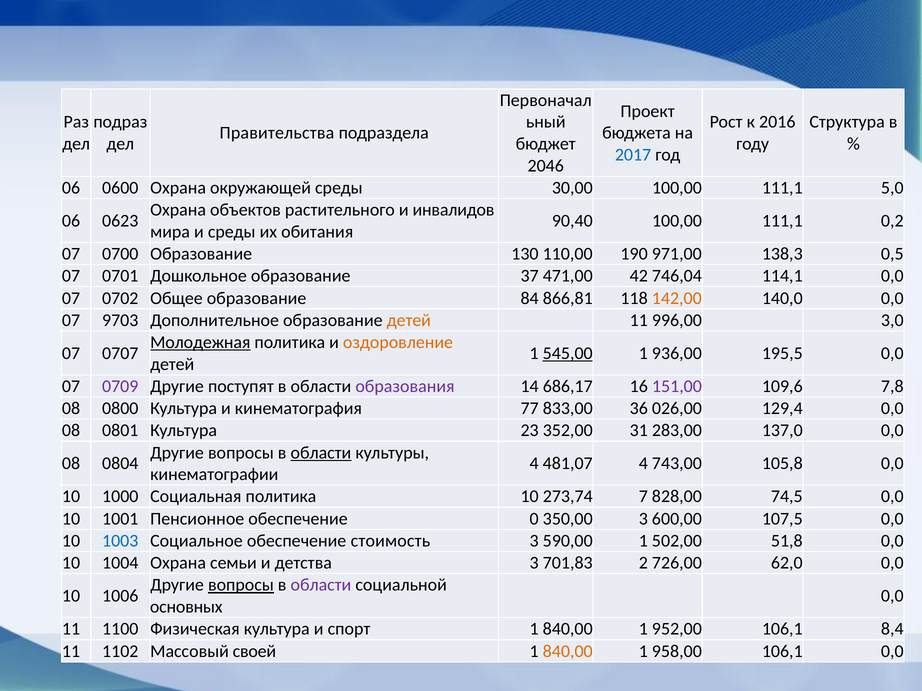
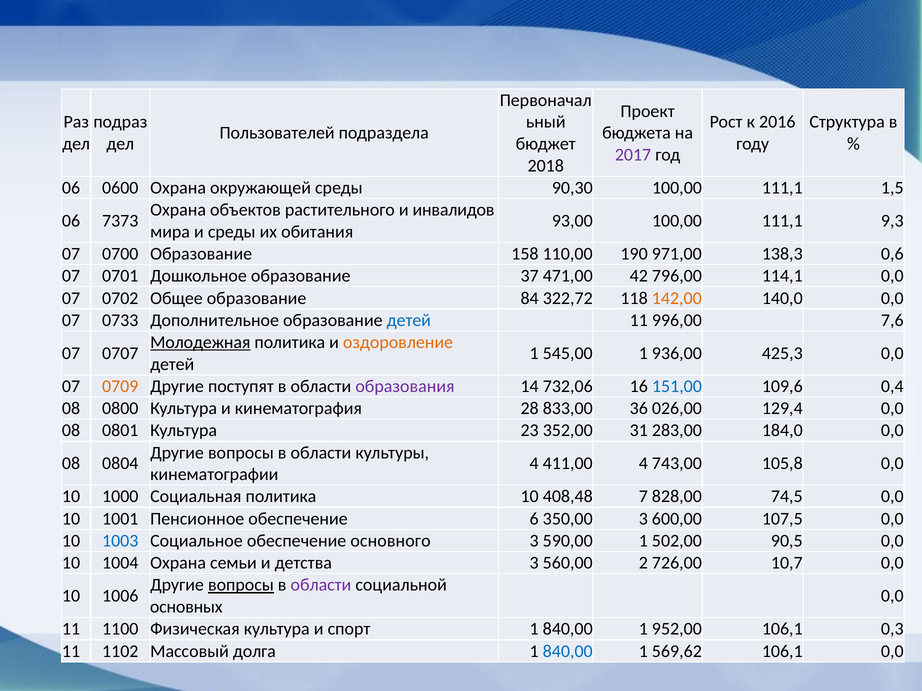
Правительства: Правительства -> Пользователей
2017 colour: blue -> purple
2046: 2046 -> 2018
30,00: 30,00 -> 90,30
5,0: 5,0 -> 1,5
0623: 0623 -> 7373
90,40: 90,40 -> 93,00
0,2: 0,2 -> 9,3
130: 130 -> 158
0,5: 0,5 -> 0,6
746,04: 746,04 -> 796,00
866,81: 866,81 -> 322,72
9703: 9703 -> 0733
детей at (409, 320) colour: orange -> blue
3,0: 3,0 -> 7,6
545,00 underline: present -> none
195,5: 195,5 -> 425,3
0709 colour: purple -> orange
686,17: 686,17 -> 732,06
151,00 colour: purple -> blue
7,8: 7,8 -> 0,4
77: 77 -> 28
137,0: 137,0 -> 184,0
области at (321, 453) underline: present -> none
481,07: 481,07 -> 411,00
273,74: 273,74 -> 408,48
0: 0 -> 6
стоимость: стоимость -> основного
51,8: 51,8 -> 90,5
701,83: 701,83 -> 560,00
62,0: 62,0 -> 10,7
8,4: 8,4 -> 0,3
своей: своей -> долга
840,00 at (568, 652) colour: orange -> blue
958,00: 958,00 -> 569,62
